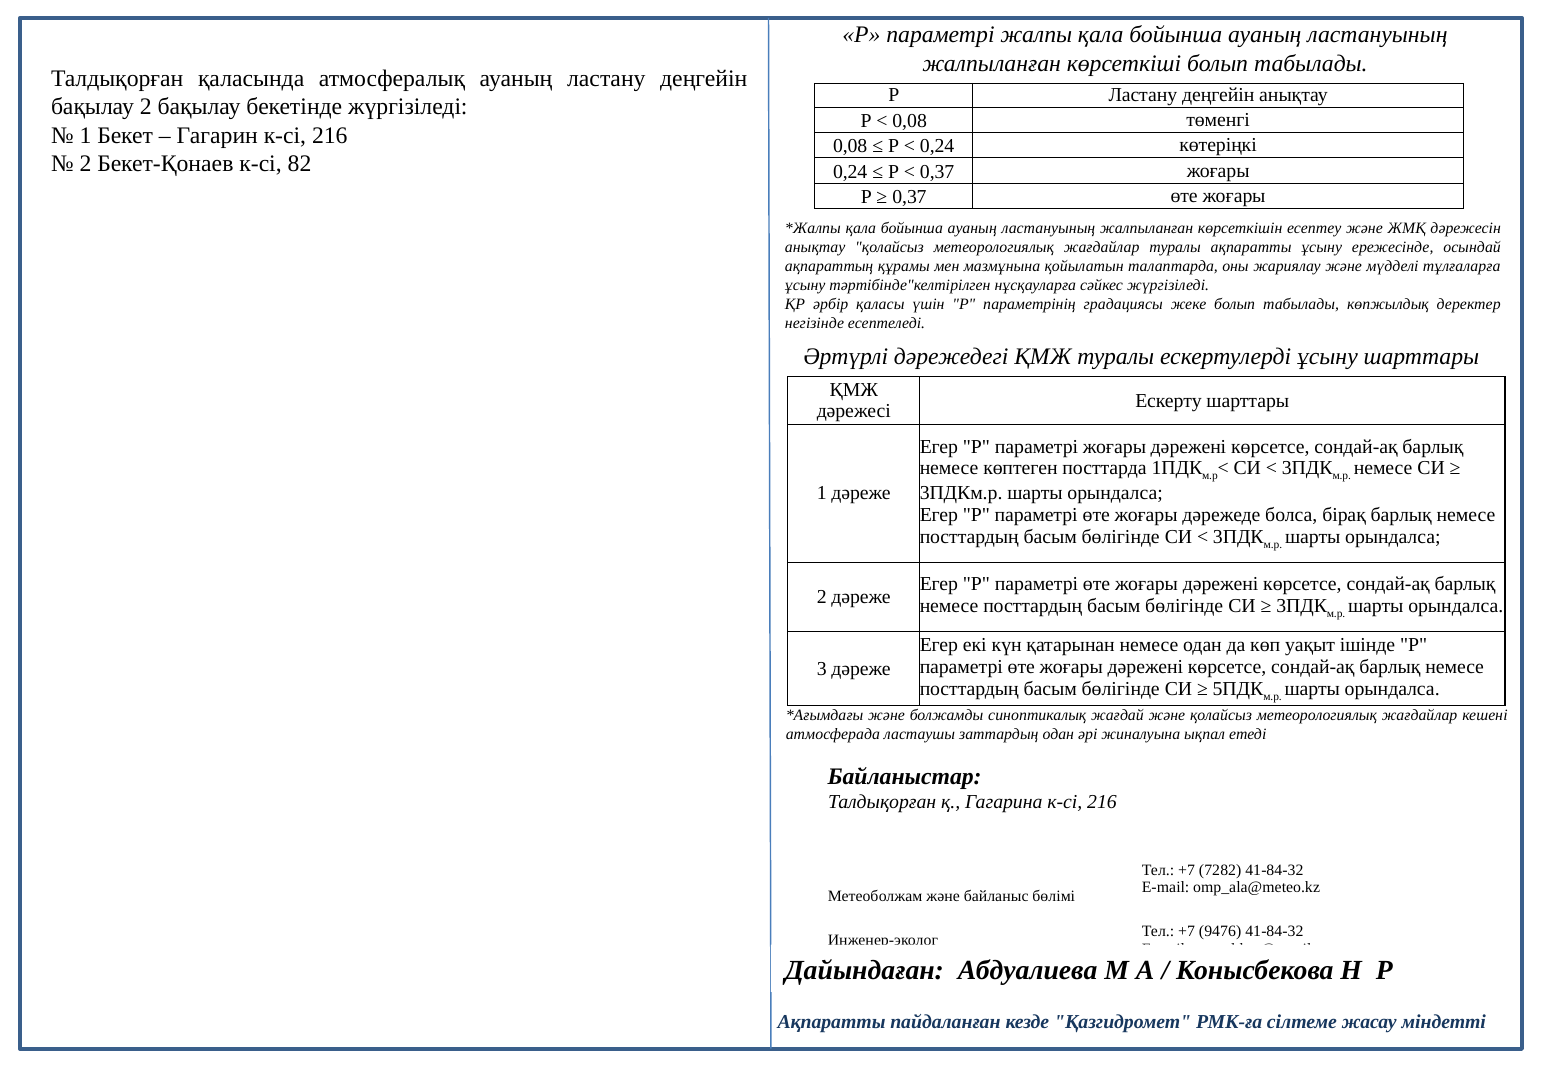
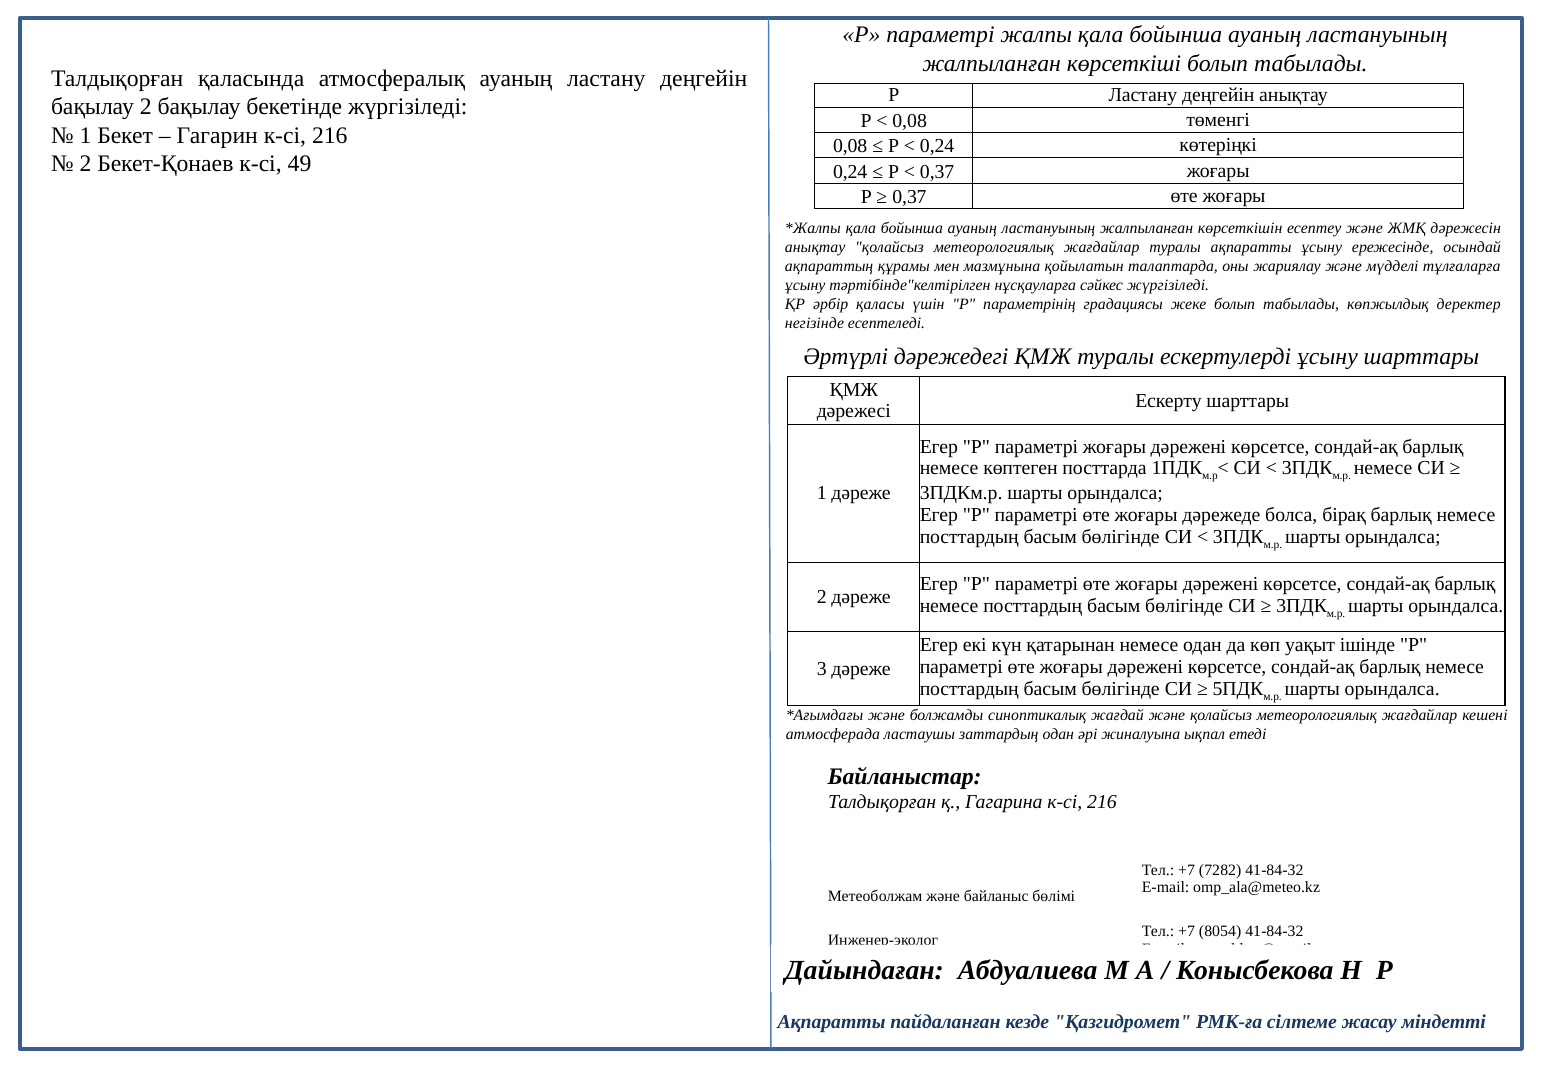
82: 82 -> 49
9476: 9476 -> 8054
